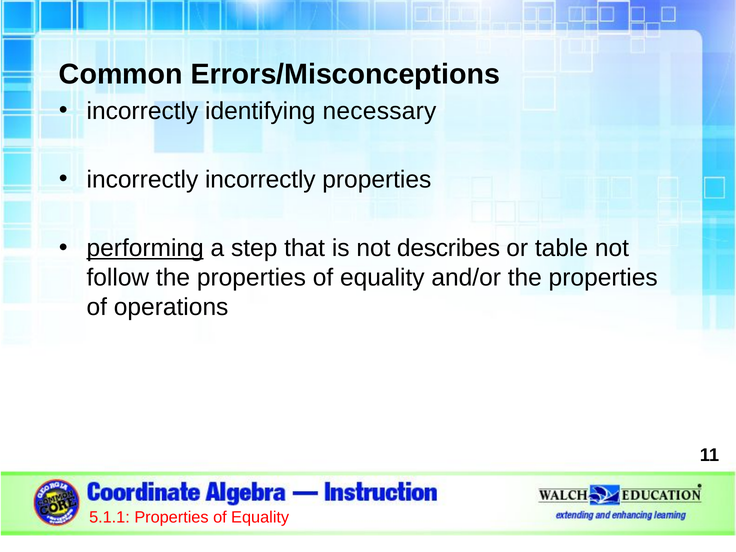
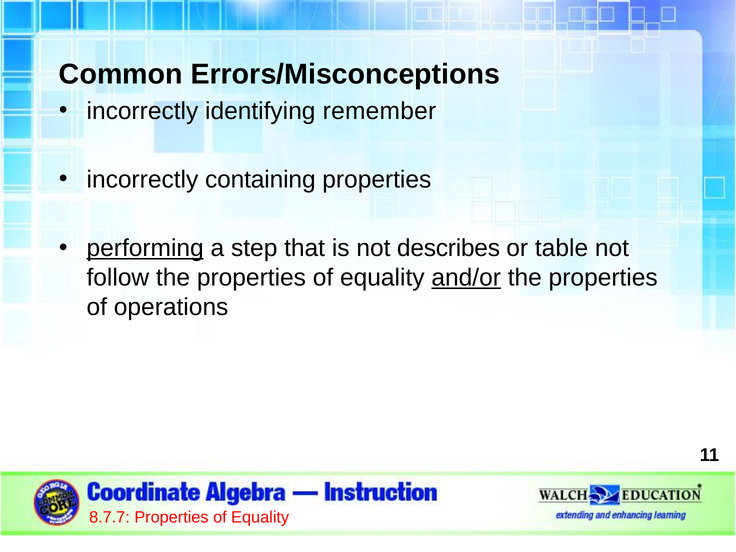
necessary: necessary -> remember
incorrectly incorrectly: incorrectly -> containing
and/or underline: none -> present
5.1.1: 5.1.1 -> 8.7.7
